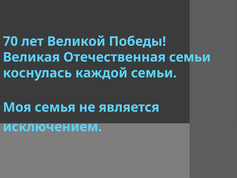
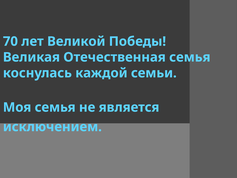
Отечественная семьи: семьи -> семья
